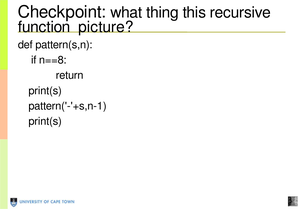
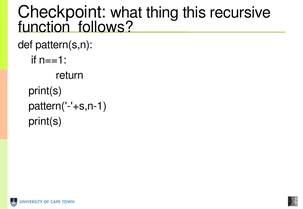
picture: picture -> follows
n==8: n==8 -> n==1
